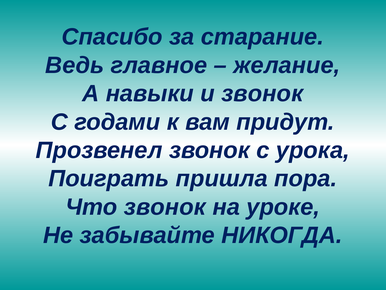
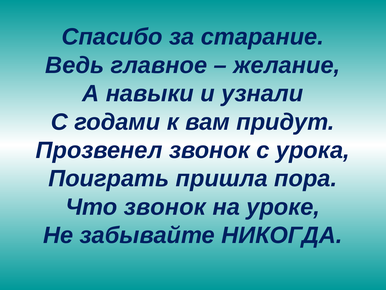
и звонок: звонок -> узнали
